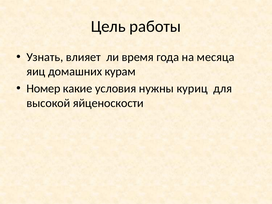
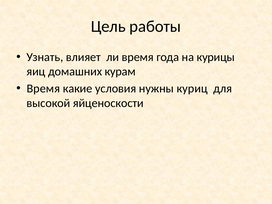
месяца: месяца -> курицы
Номер at (43, 89): Номер -> Время
